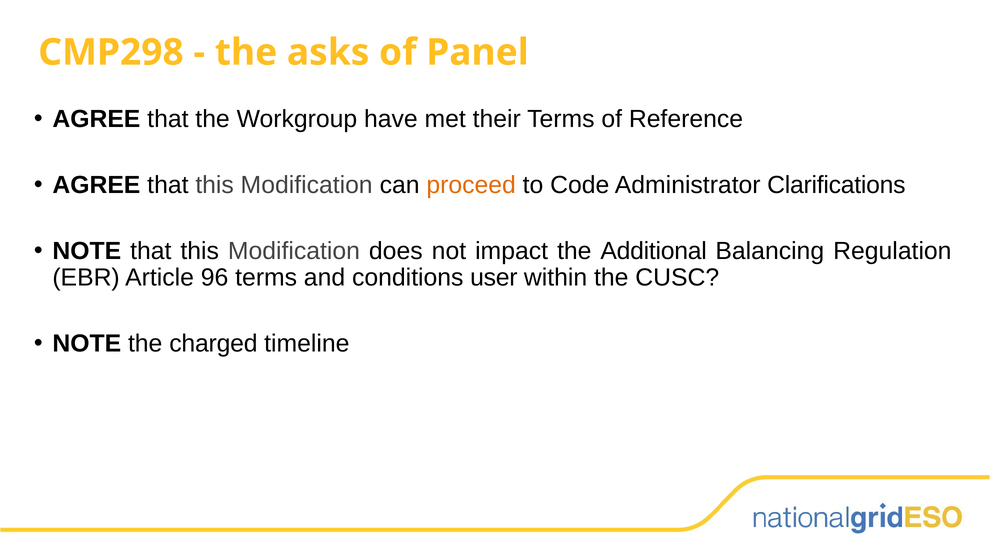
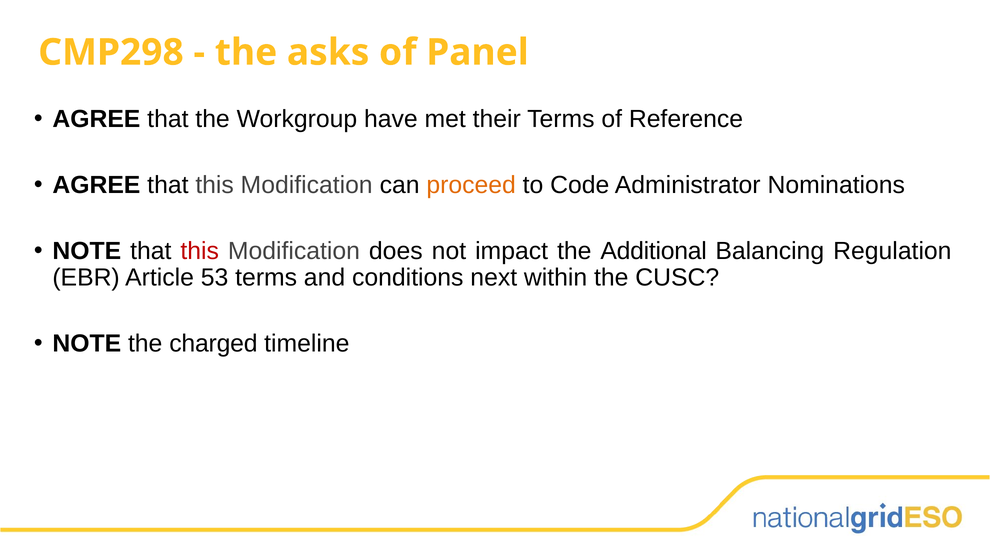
Clarifications: Clarifications -> Nominations
this at (200, 251) colour: black -> red
96: 96 -> 53
user: user -> next
